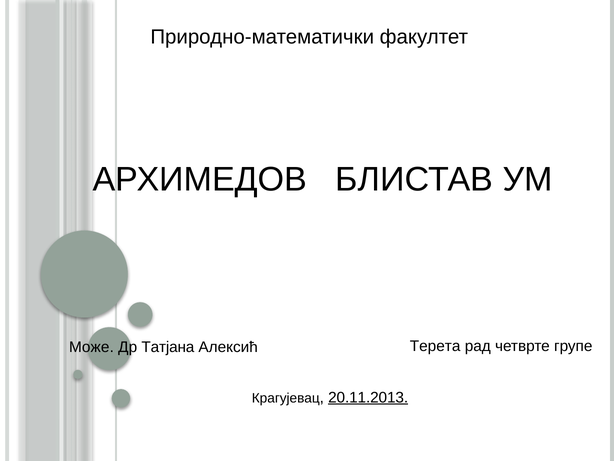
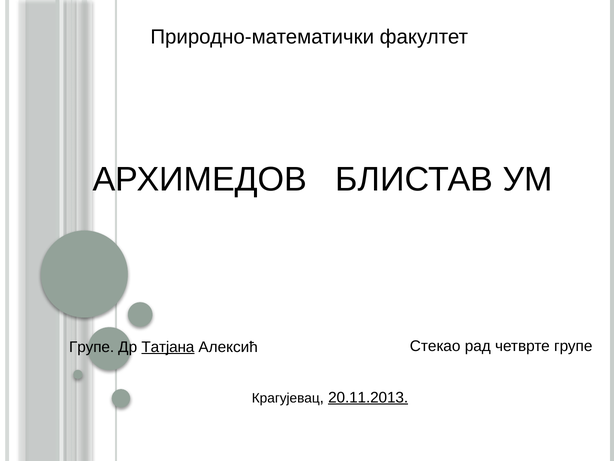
Може at (91, 347): Може -> Групе
Татјана underline: none -> present
Терета: Терета -> Стекао
